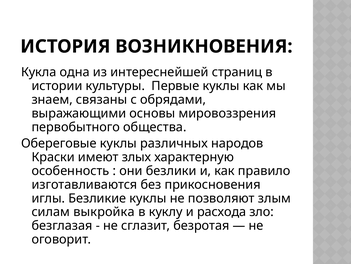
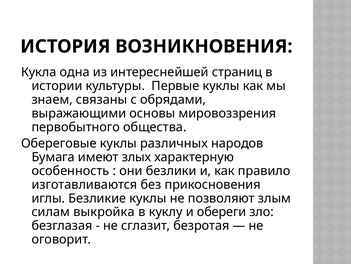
Краски: Краски -> Бумага
расхода: расхода -> обереги
